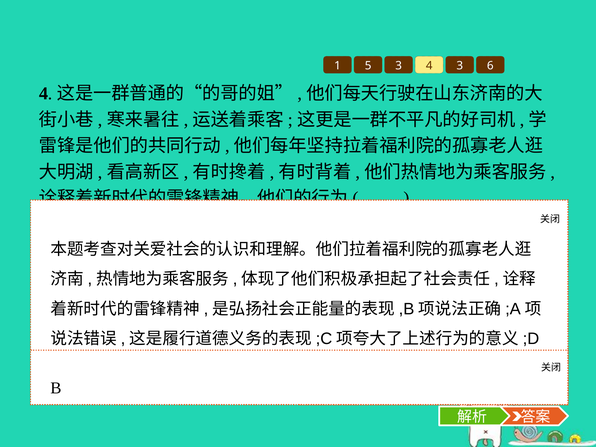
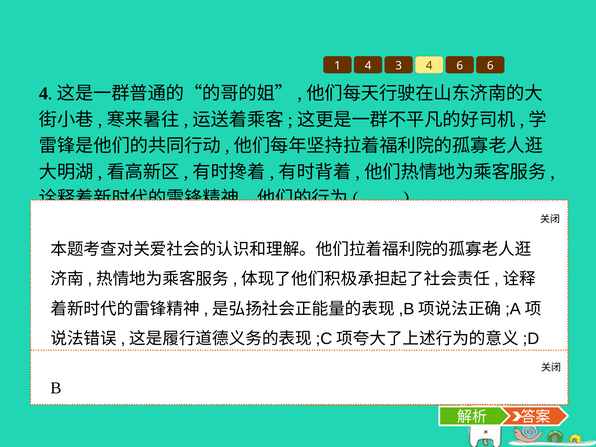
1 5: 5 -> 4
4 3: 3 -> 6
